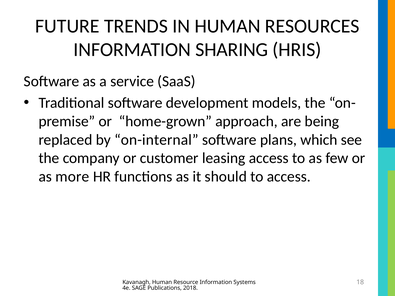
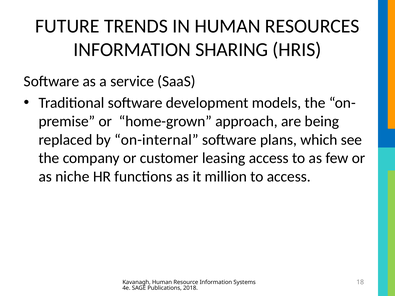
more: more -> niche
should: should -> million
